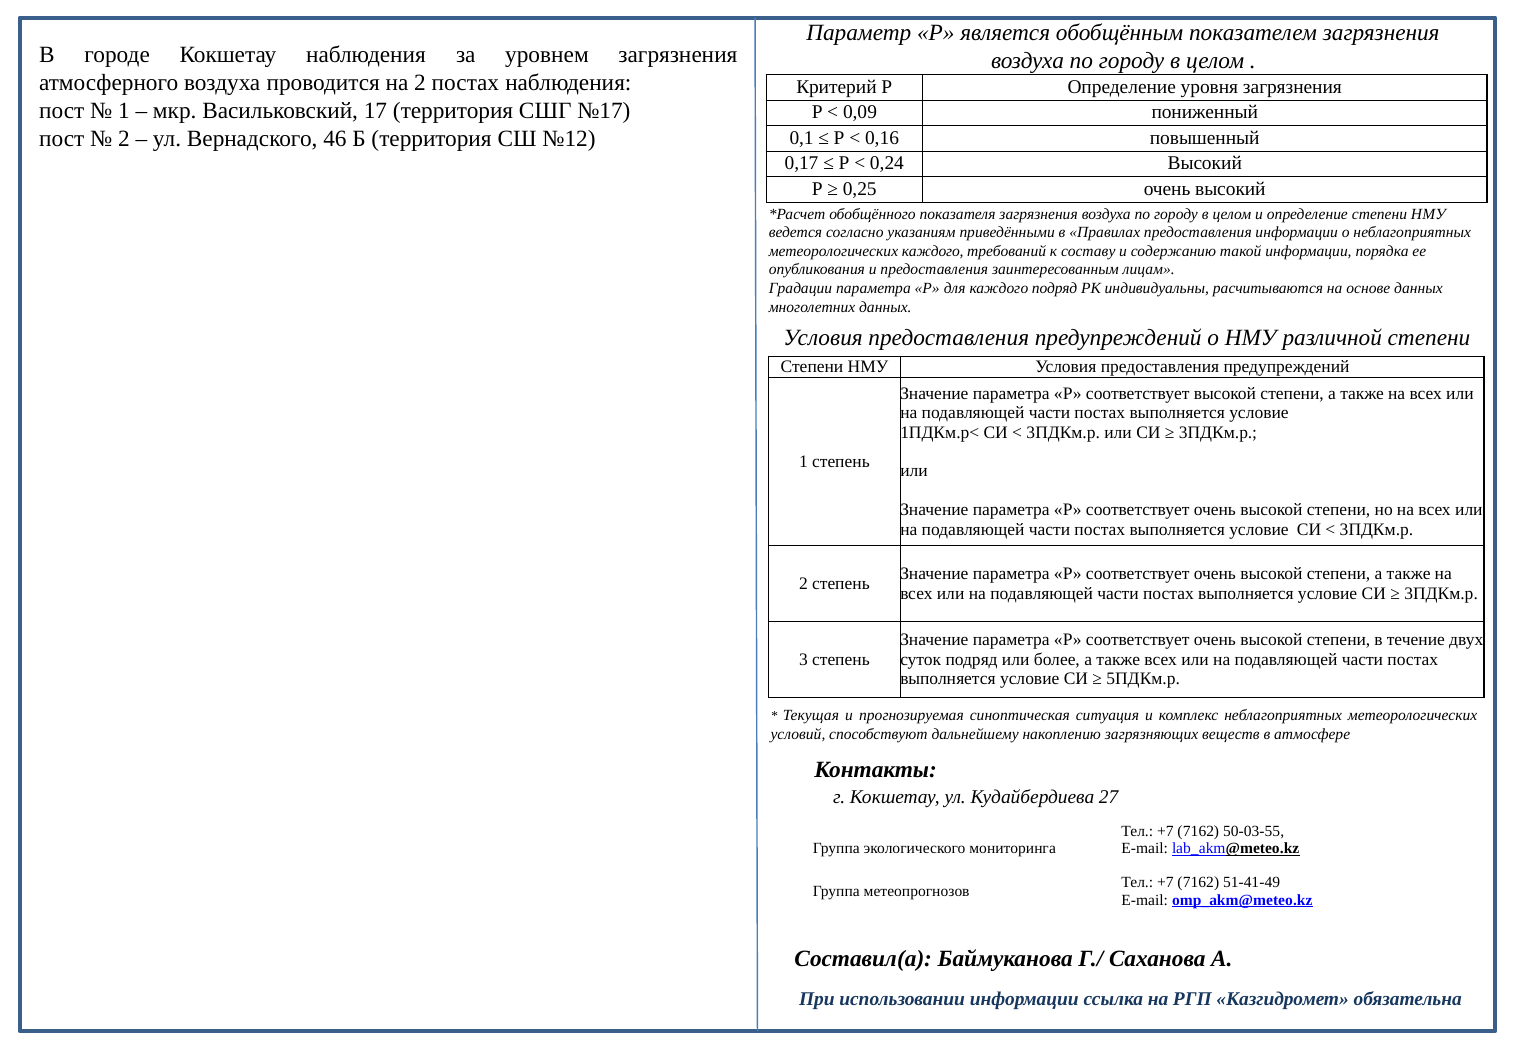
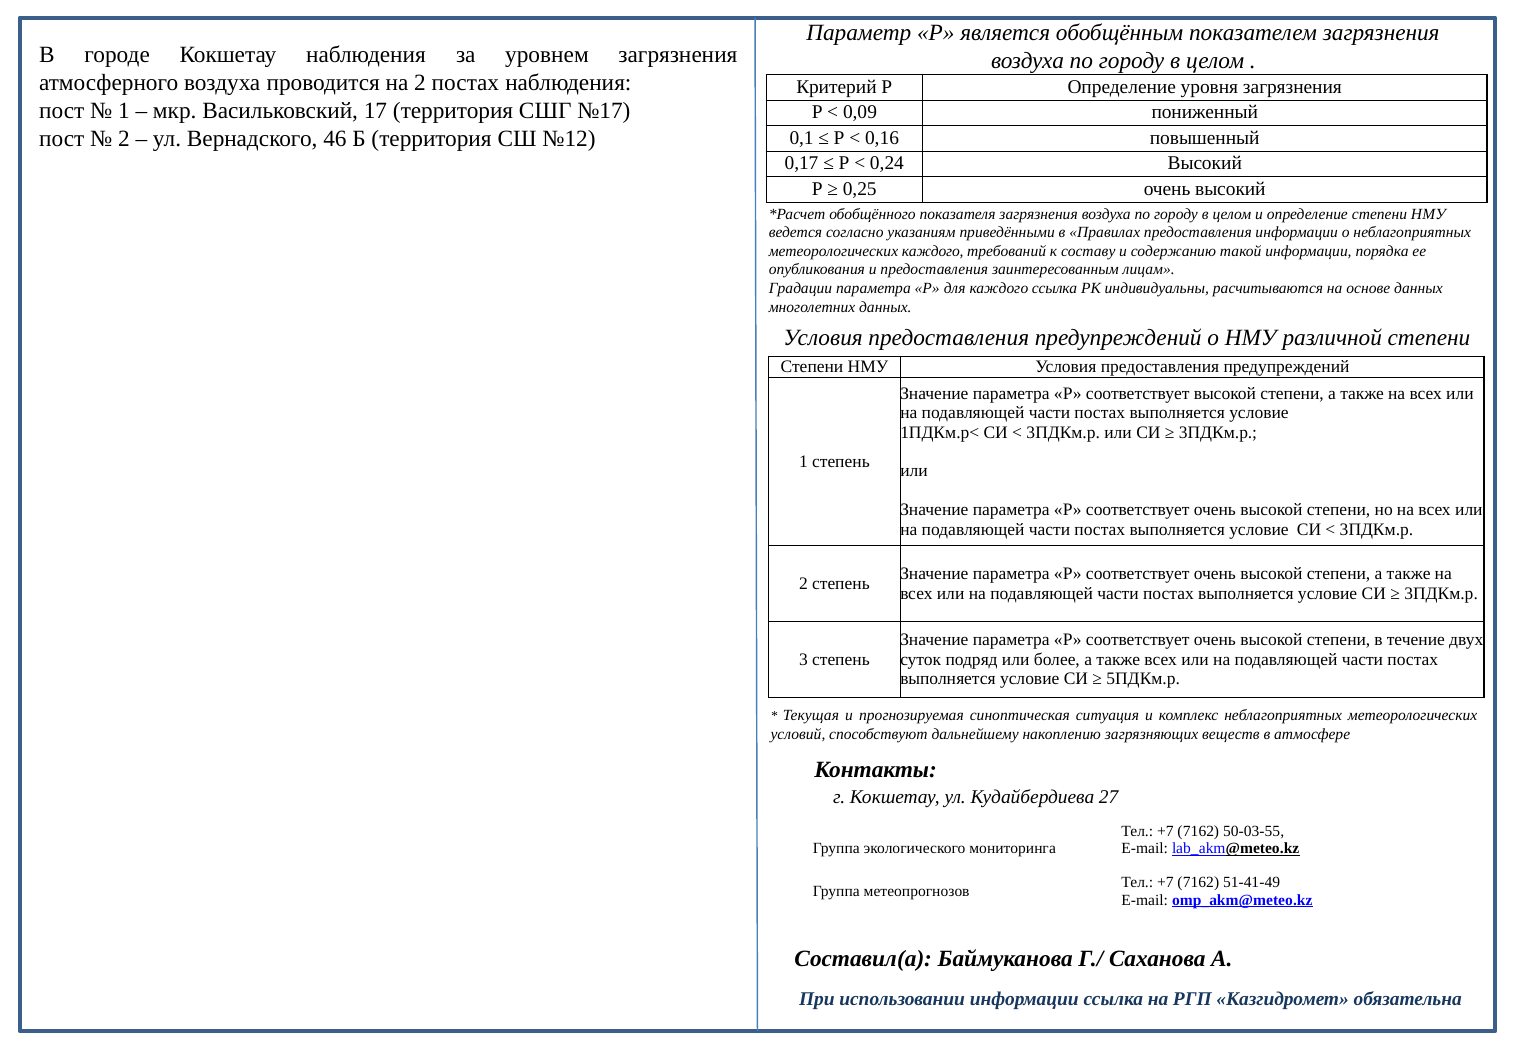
каждого подряд: подряд -> ссылка
